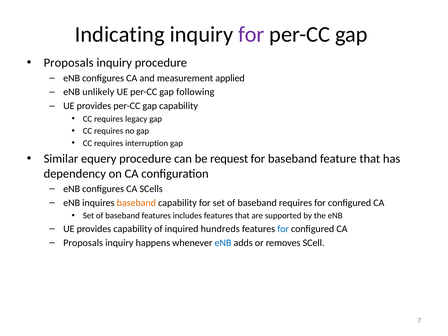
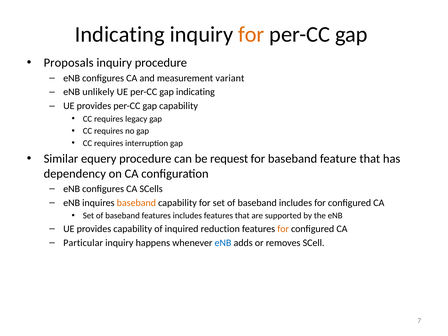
for at (251, 34) colour: purple -> orange
applied: applied -> variant
gap following: following -> indicating
baseband requires: requires -> includes
hundreds: hundreds -> reduction
for at (283, 229) colour: blue -> orange
Proposals at (83, 243): Proposals -> Particular
